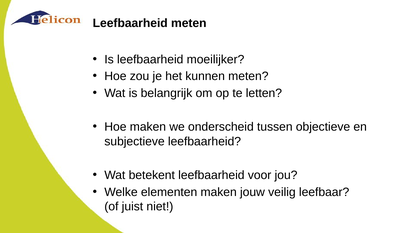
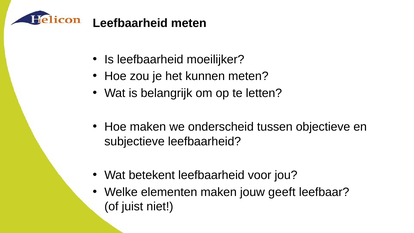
veilig: veilig -> geeft
